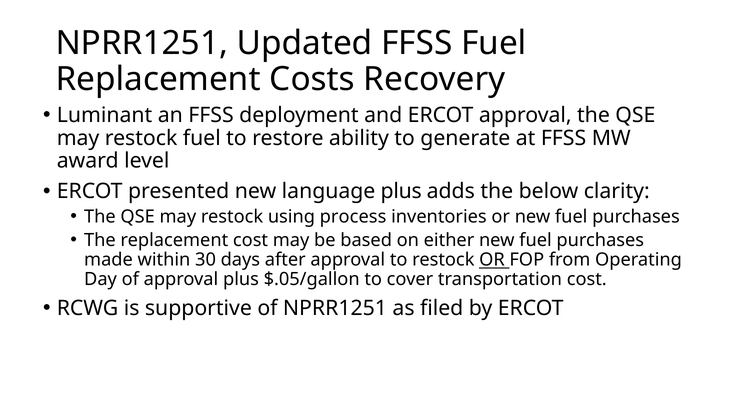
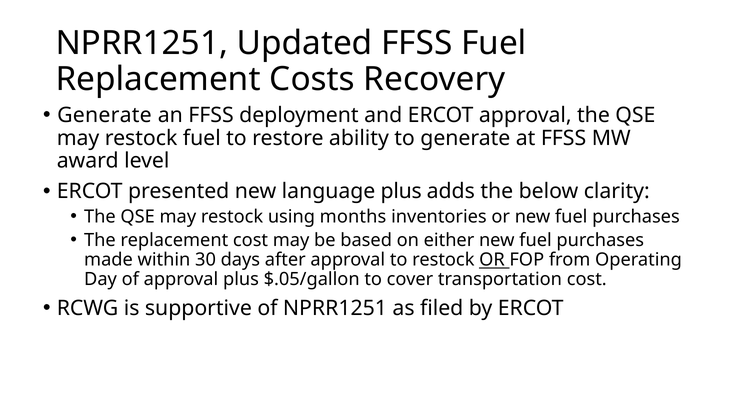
Luminant at (105, 115): Luminant -> Generate
process: process -> months
